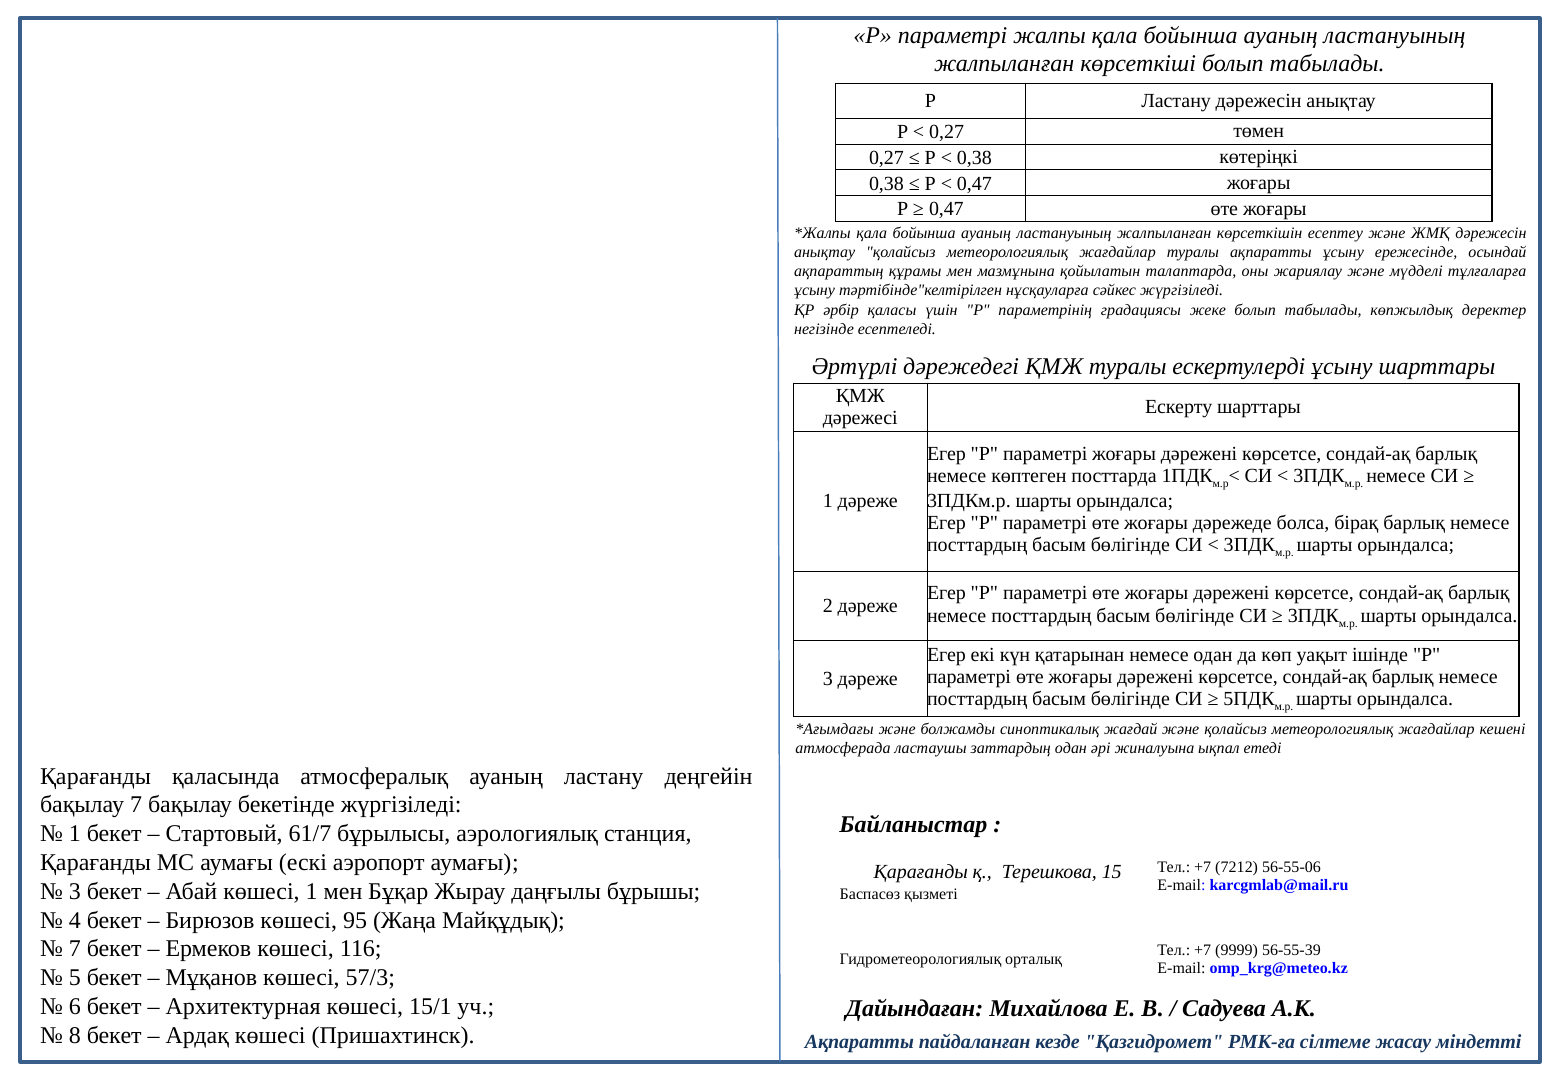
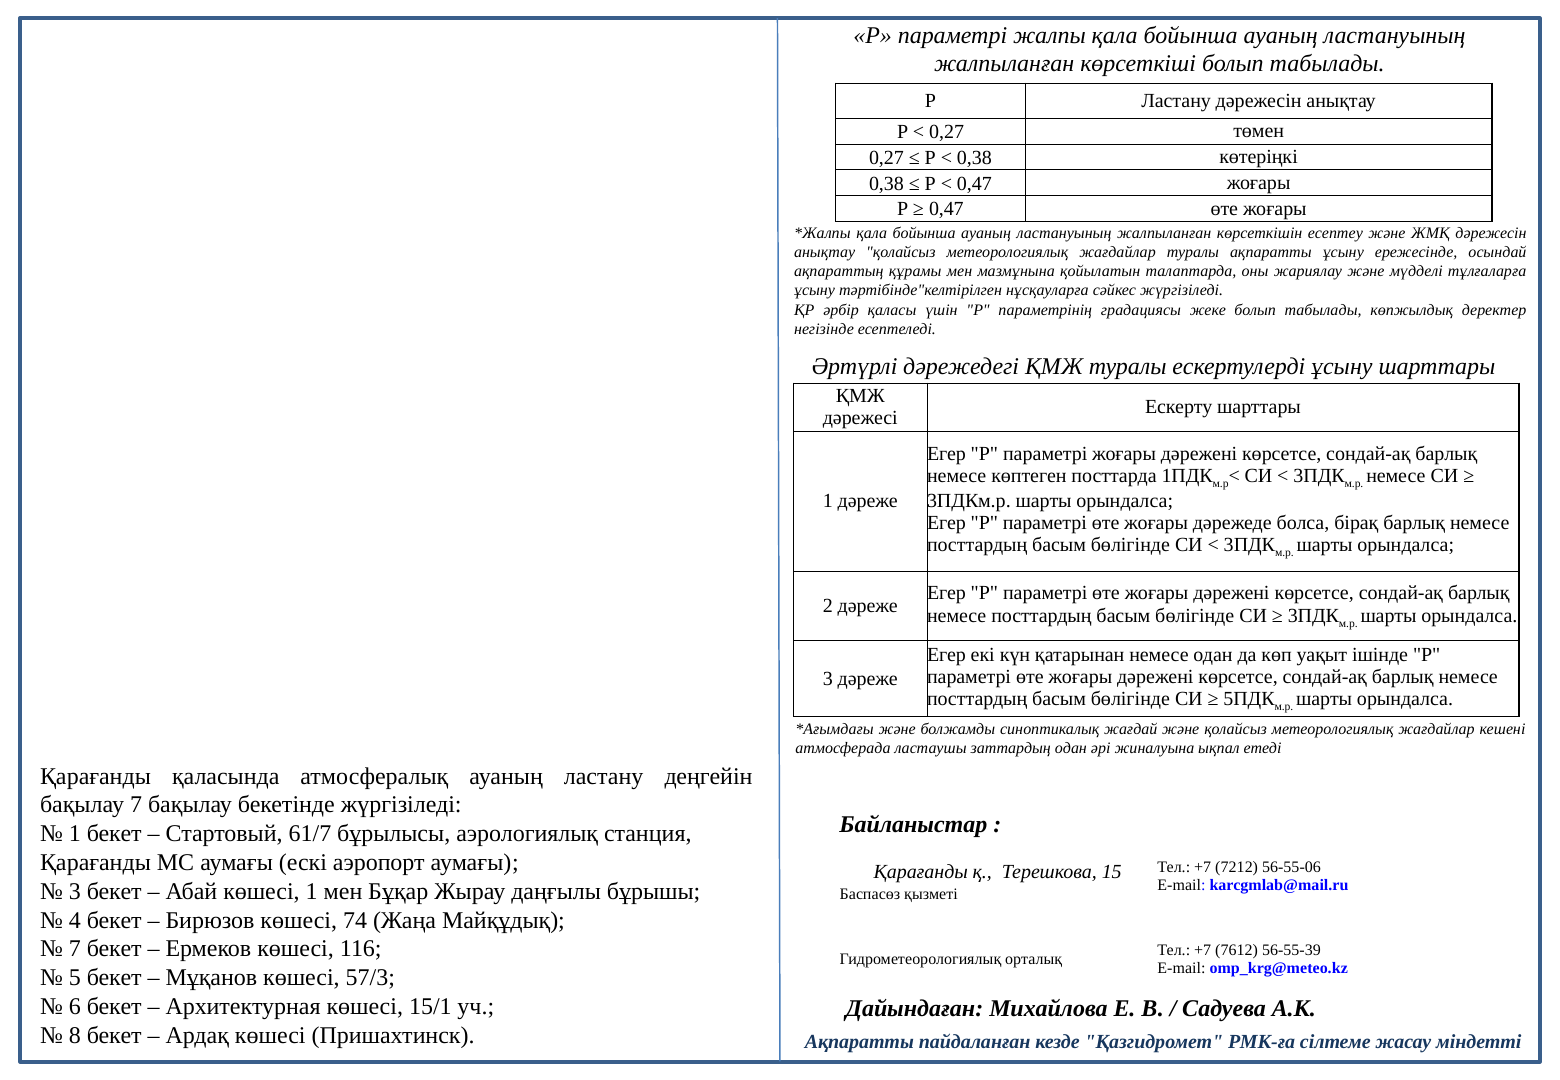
95: 95 -> 74
9999: 9999 -> 7612
